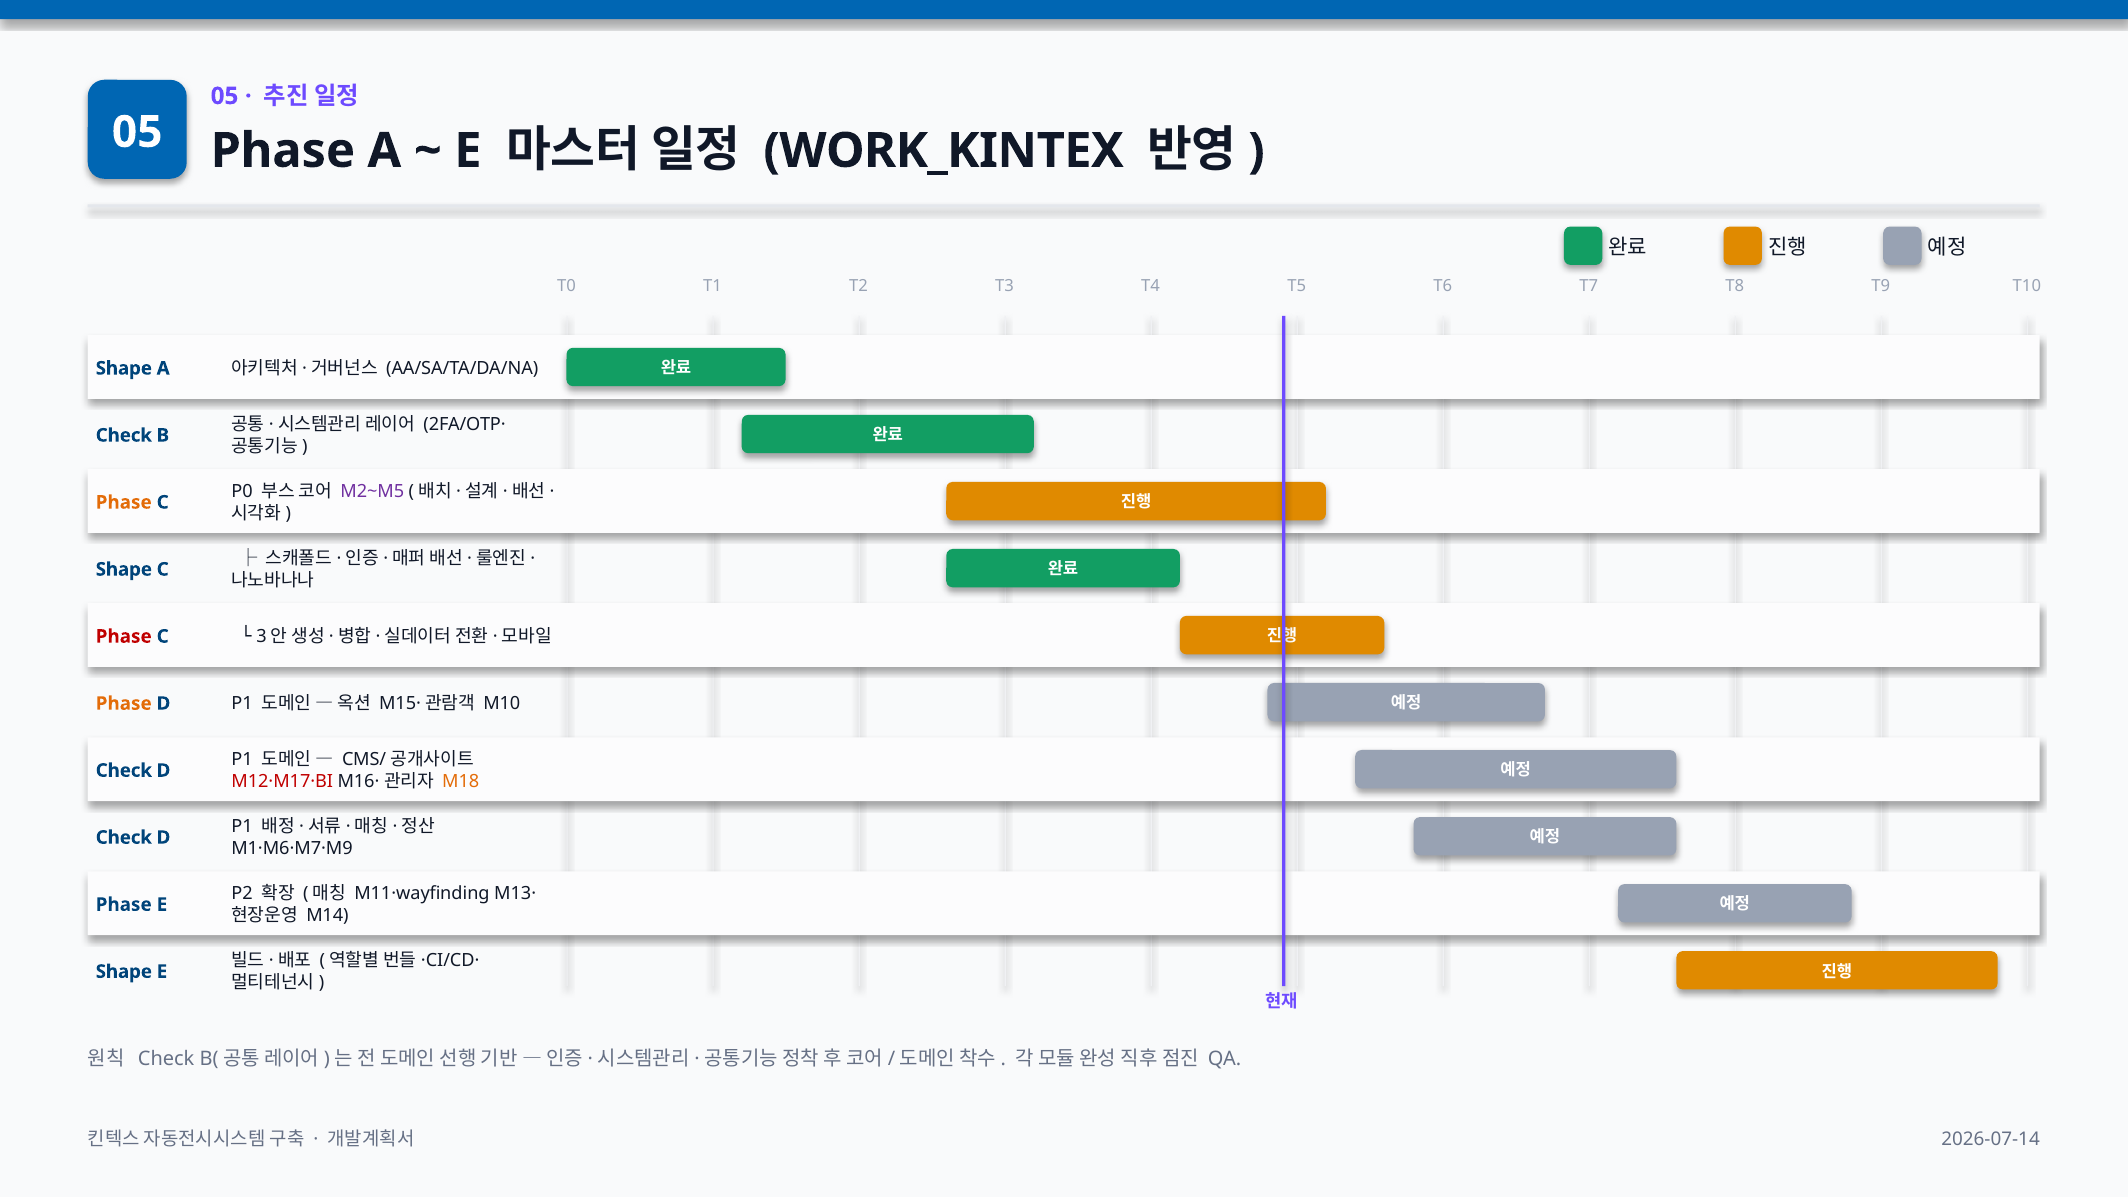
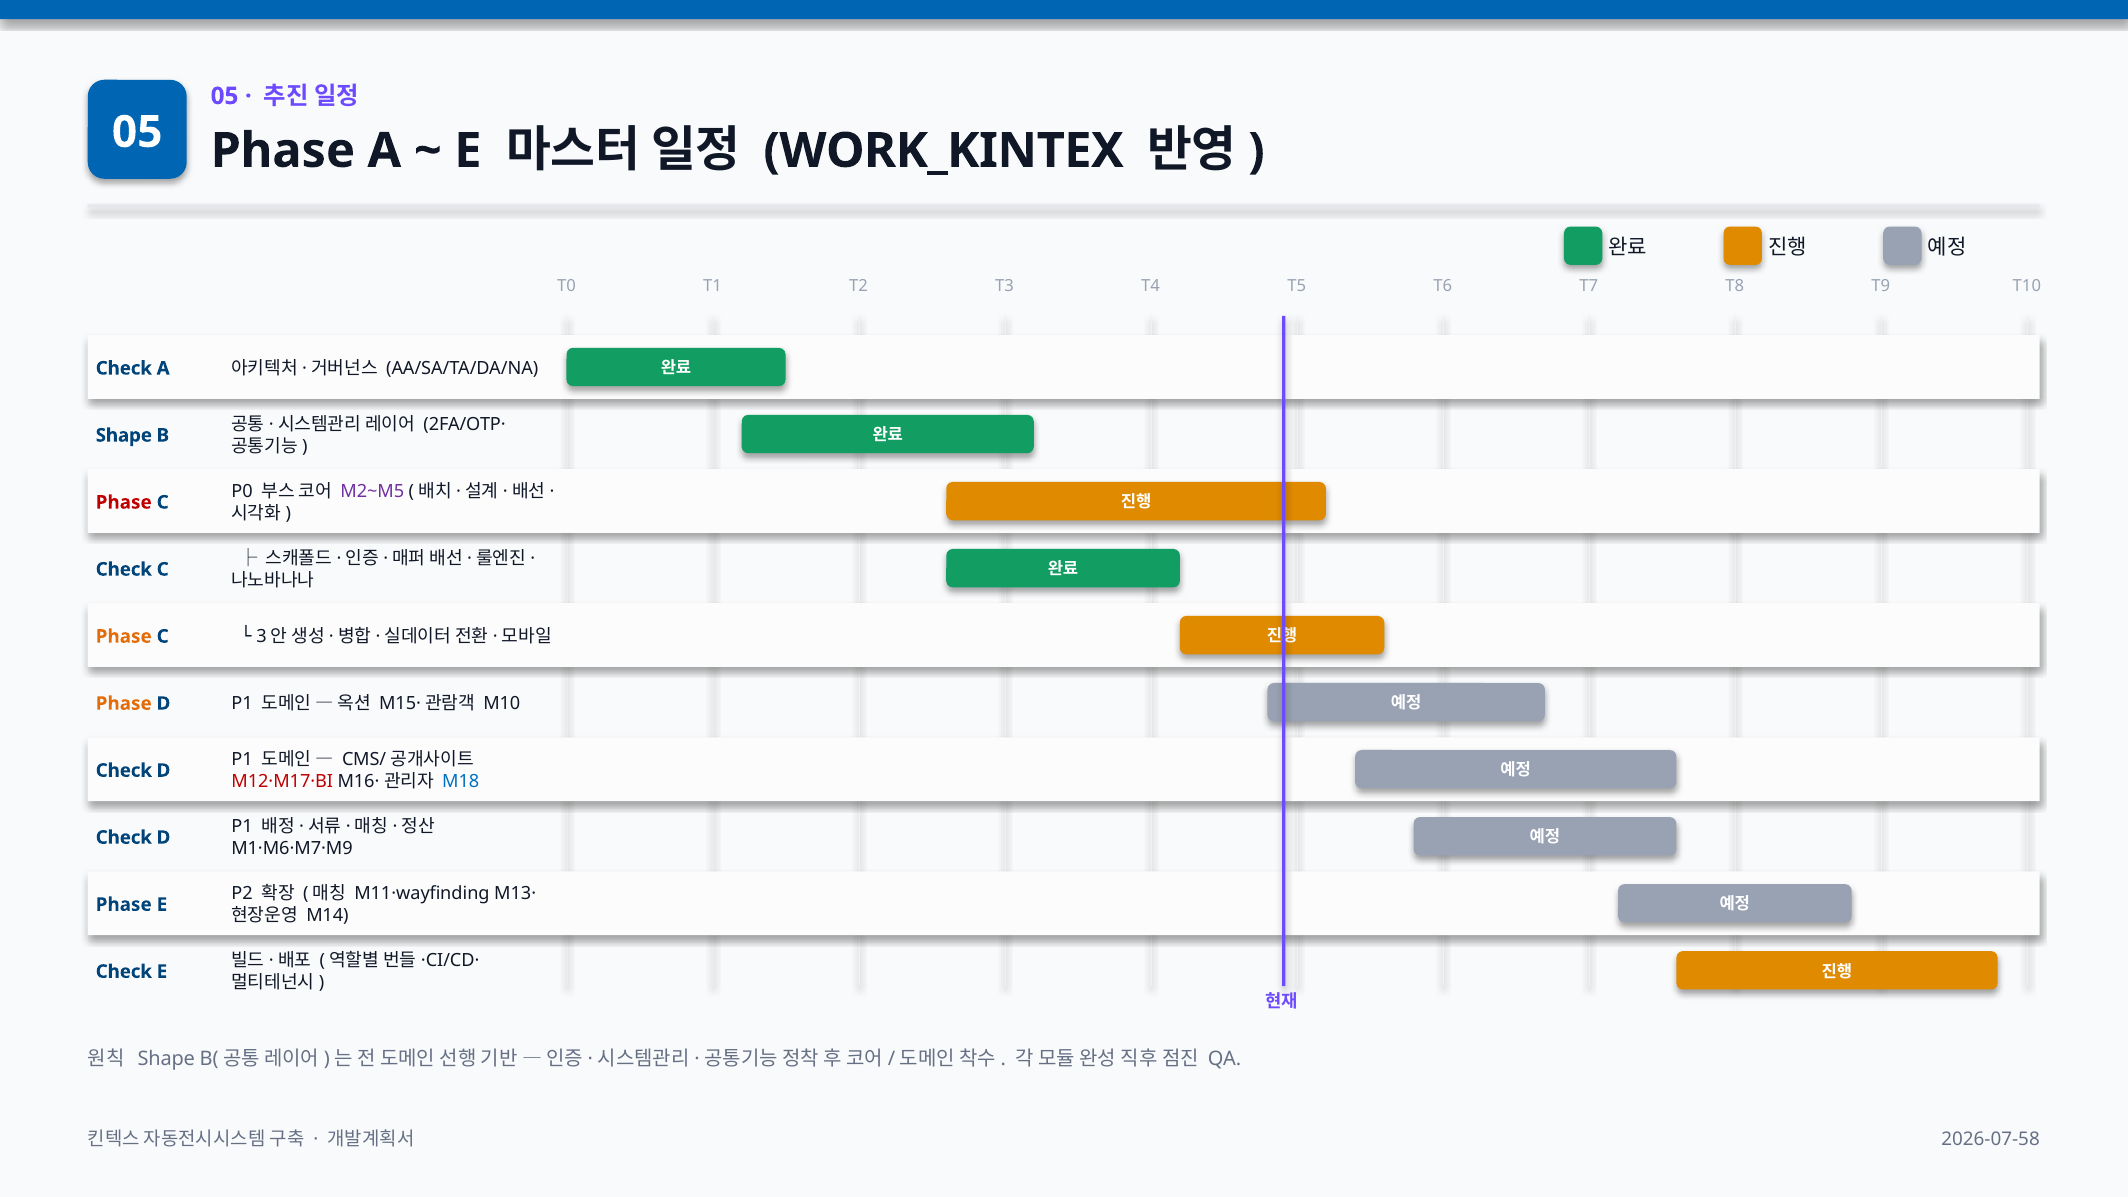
Shape at (124, 368): Shape -> Check
Check at (124, 435): Check -> Shape
Phase at (124, 502) colour: orange -> red
Shape at (124, 569): Shape -> Check
Phase at (124, 636) colour: red -> orange
M18 colour: orange -> blue
Shape at (124, 972): Shape -> Check
Check at (166, 1059): Check -> Shape
2026-07-14: 2026-07-14 -> 2026-07-58
